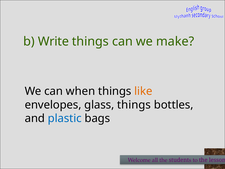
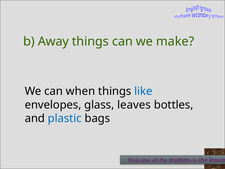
Write: Write -> Away
like colour: orange -> blue
glass things: things -> leaves
